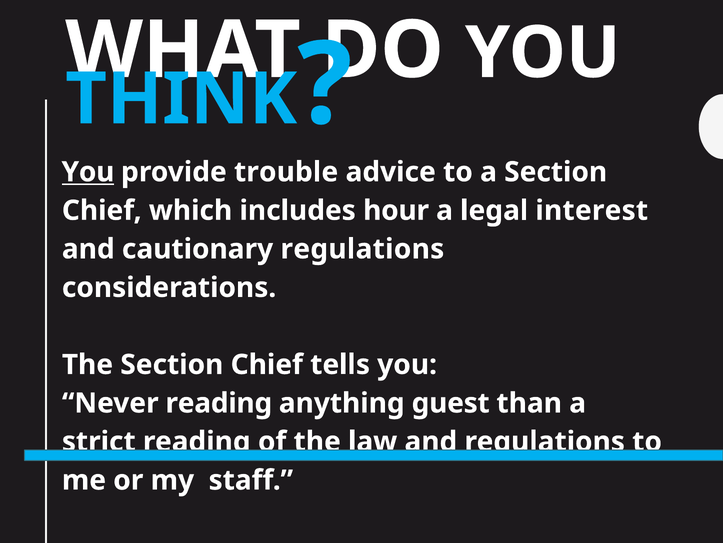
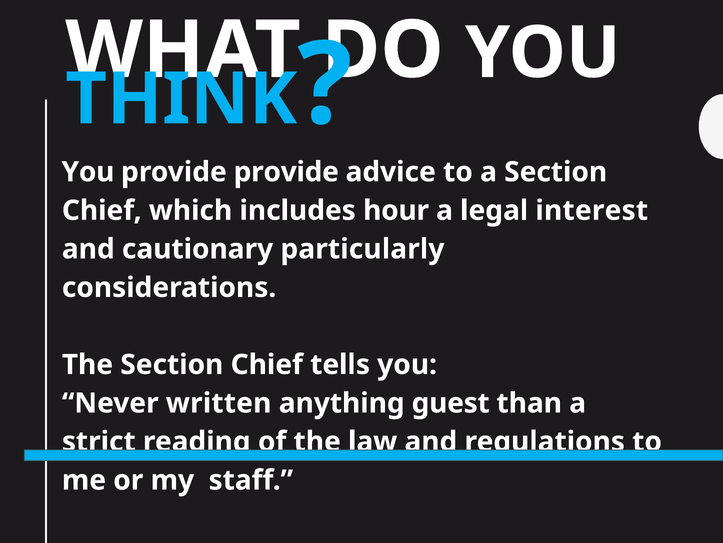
You at (88, 172) underline: present -> none
provide trouble: trouble -> provide
cautionary regulations: regulations -> particularly
Never reading: reading -> written
